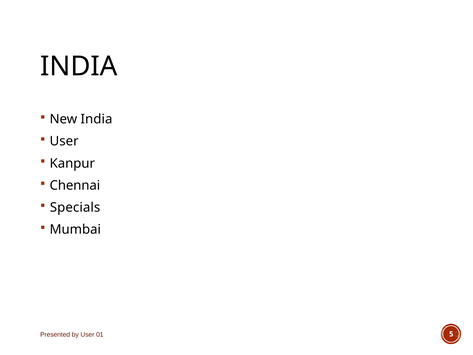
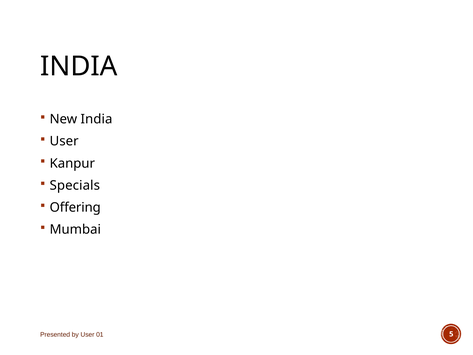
Chennai: Chennai -> Specials
Specials: Specials -> Offering
